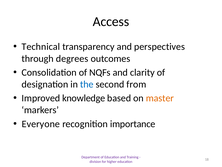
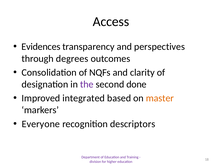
Technical: Technical -> Evidences
the colour: blue -> purple
from: from -> done
knowledge: knowledge -> integrated
importance: importance -> descriptors
